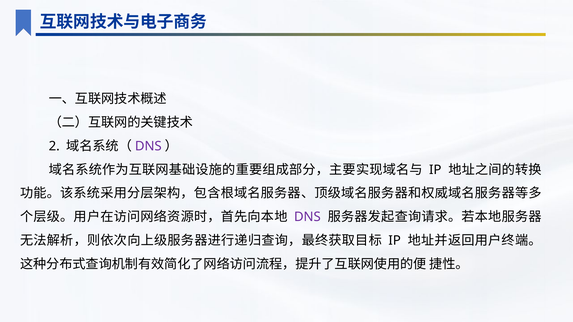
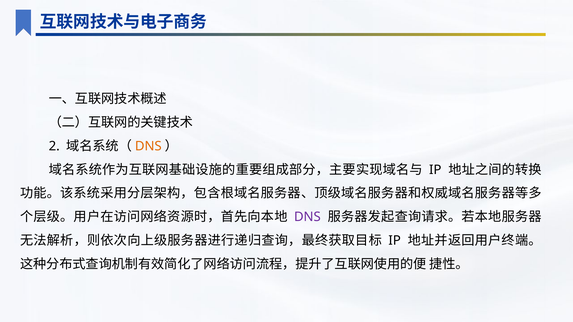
DNS at (148, 146) colour: purple -> orange
